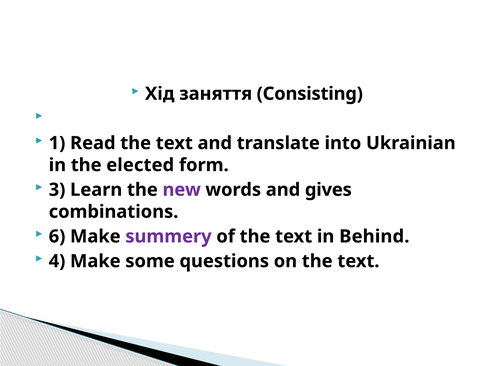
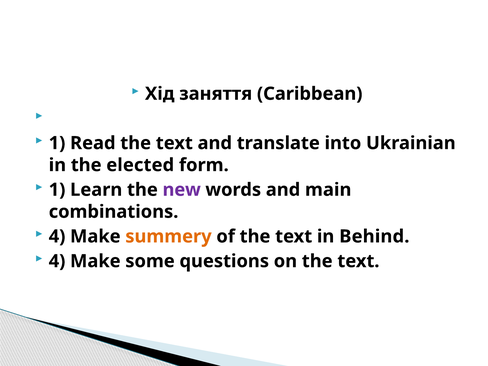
Consisting: Consisting -> Caribbean
3 at (57, 190): 3 -> 1
gives: gives -> main
6 at (57, 236): 6 -> 4
summery colour: purple -> orange
